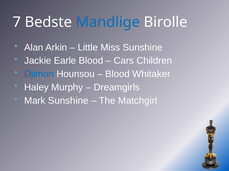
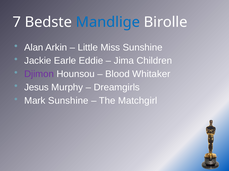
Earle Blood: Blood -> Eddie
Cars: Cars -> Jima
Djimon colour: blue -> purple
Haley: Haley -> Jesus
